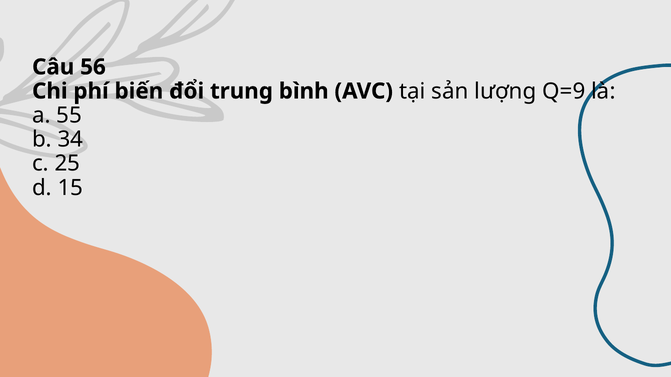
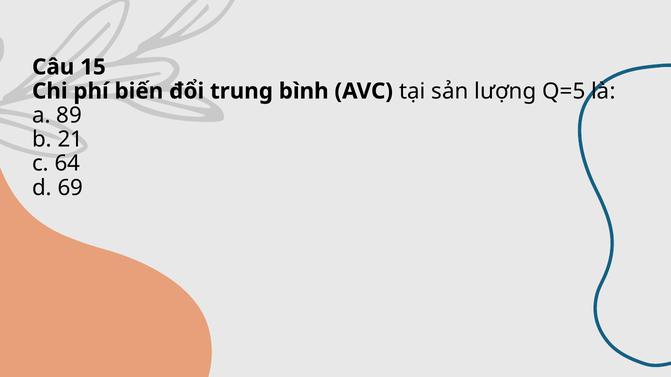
56: 56 -> 15
Q=9: Q=9 -> Q=5
55: 55 -> 89
34: 34 -> 21
25: 25 -> 64
15: 15 -> 69
